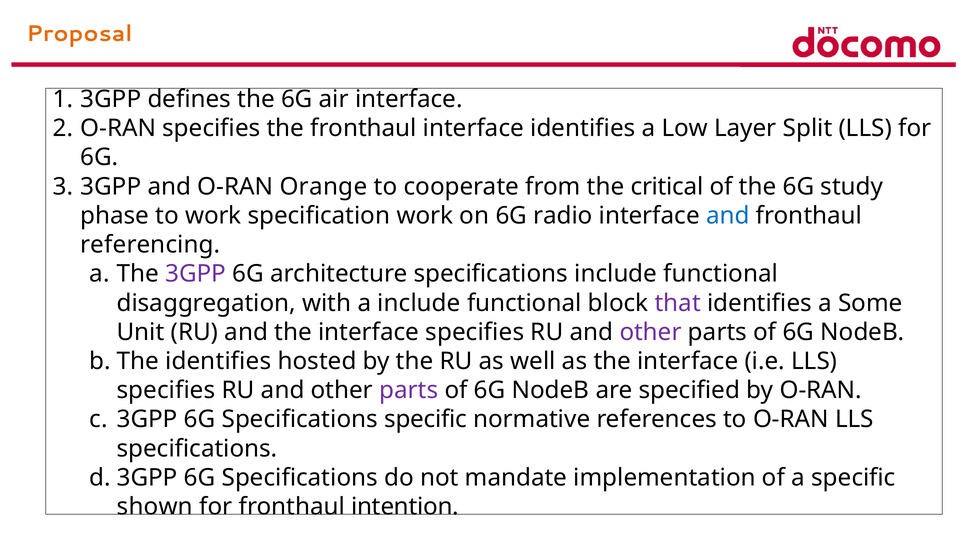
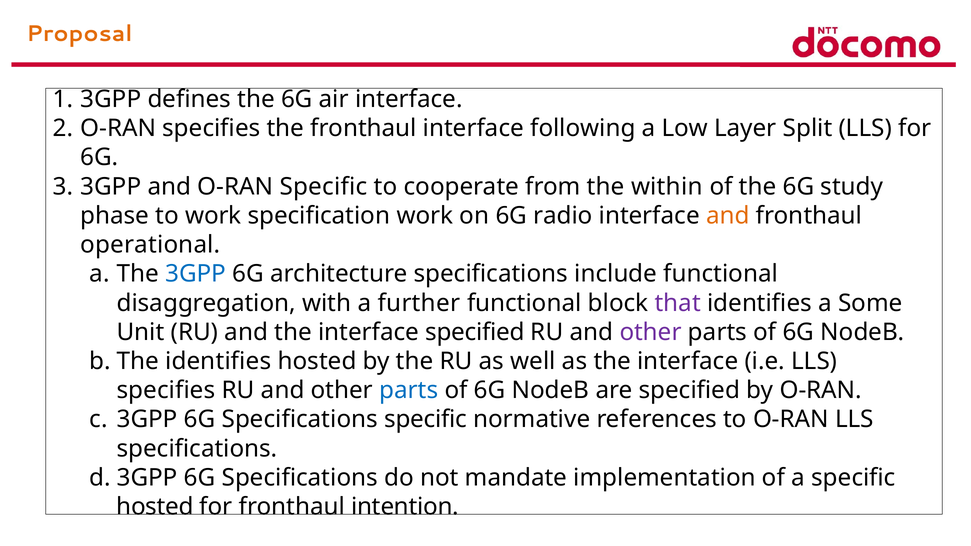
interface identifies: identifies -> following
O-RAN Orange: Orange -> Specific
critical: critical -> within
and at (728, 216) colour: blue -> orange
referencing: referencing -> operational
3GPP at (196, 274) colour: purple -> blue
a include: include -> further
interface specifies: specifies -> specified
parts at (409, 390) colour: purple -> blue
shown at (155, 507): shown -> hosted
